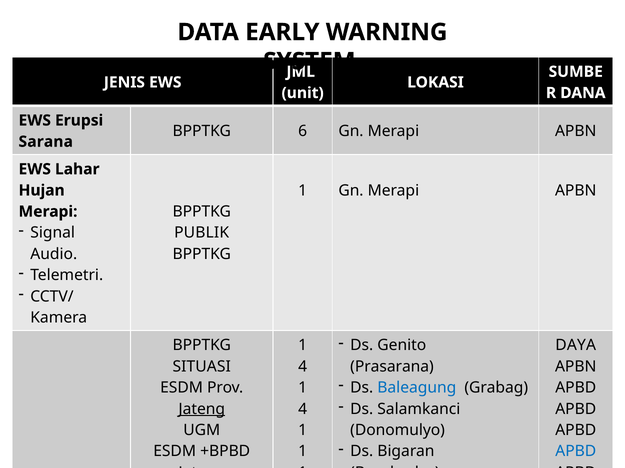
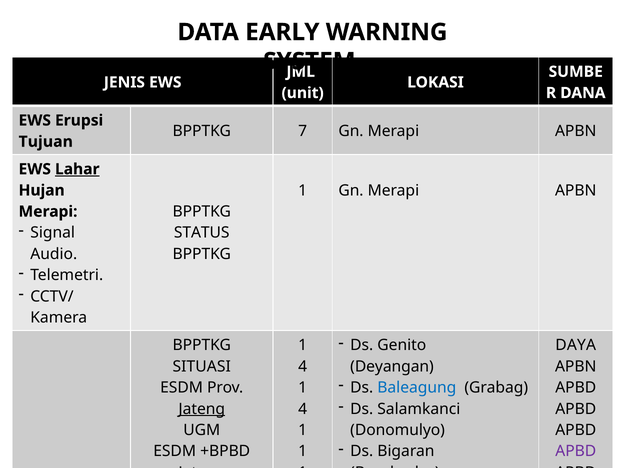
6: 6 -> 7
Sarana: Sarana -> Tujuan
Lahar underline: none -> present
PUBLIK: PUBLIK -> STATUS
Prasarana: Prasarana -> Deyangan
APBD at (576, 452) colour: blue -> purple
